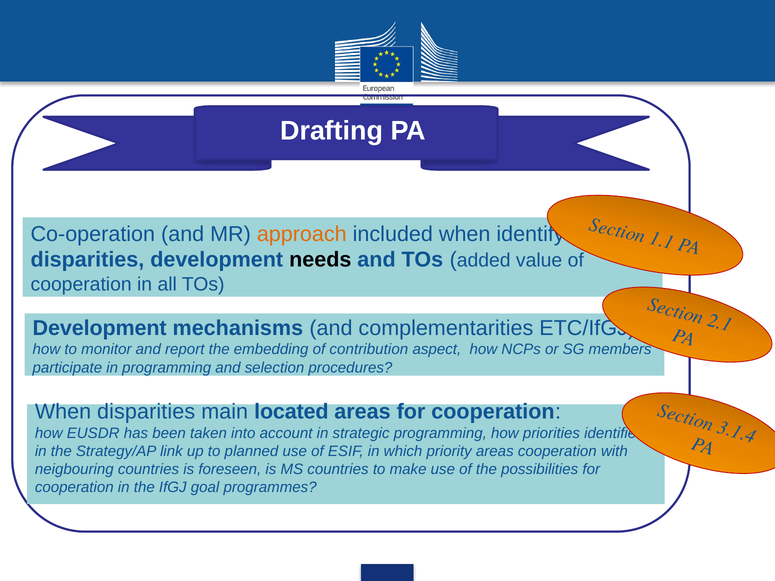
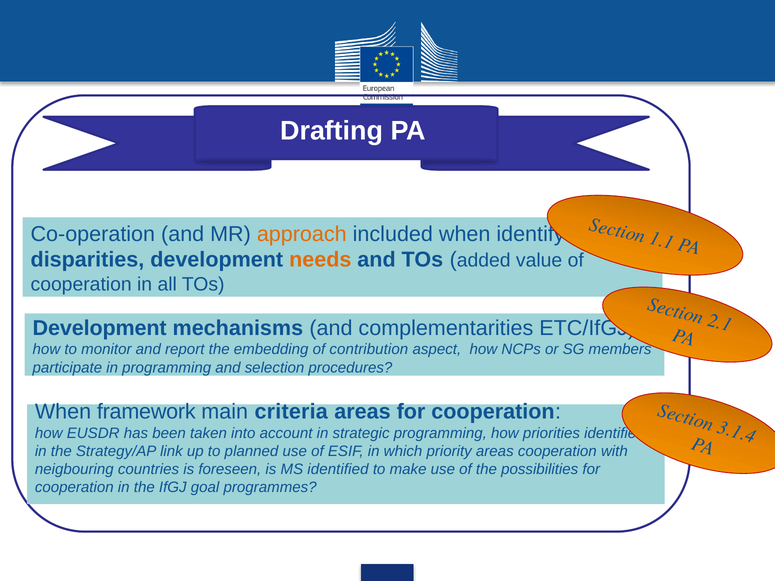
needs colour: black -> orange
When disparities: disparities -> framework
located: located -> criteria
MS countries: countries -> identified
